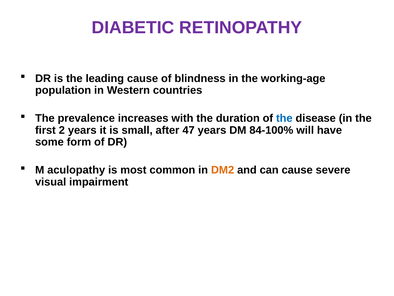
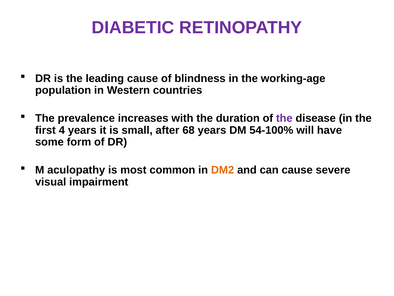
the at (284, 118) colour: blue -> purple
2: 2 -> 4
47: 47 -> 68
84-100%: 84-100% -> 54-100%
